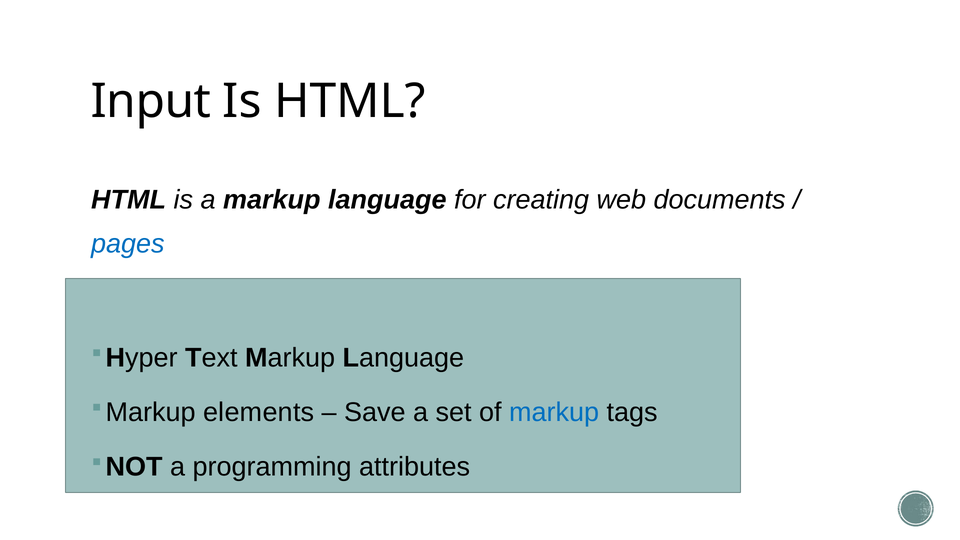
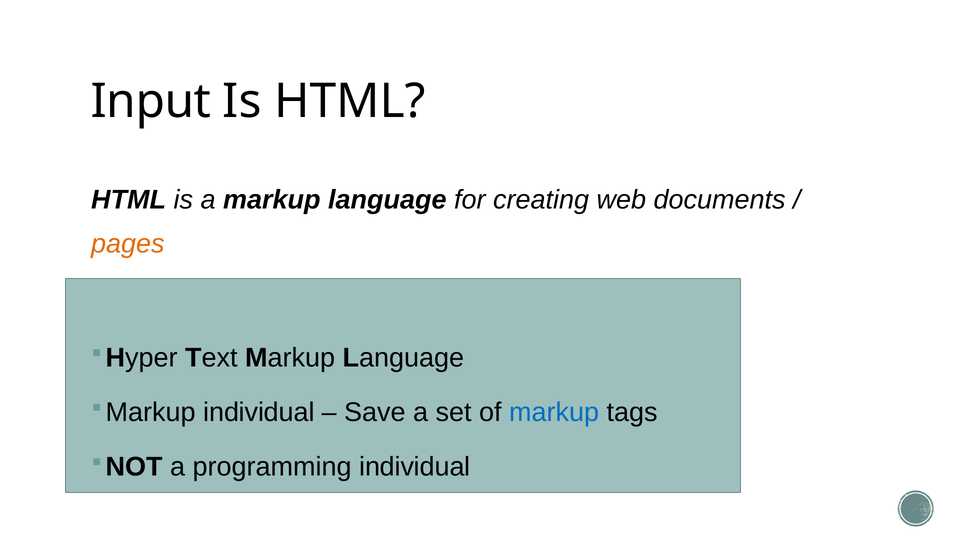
pages colour: blue -> orange
elements at (259, 412): elements -> individual
programming attributes: attributes -> individual
